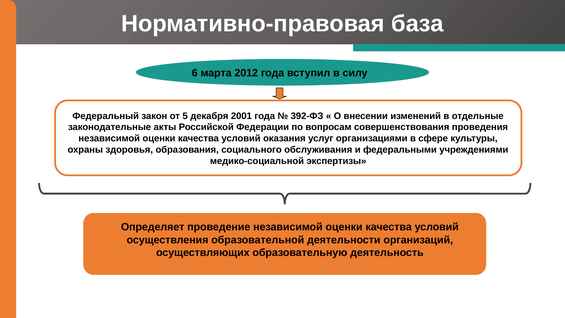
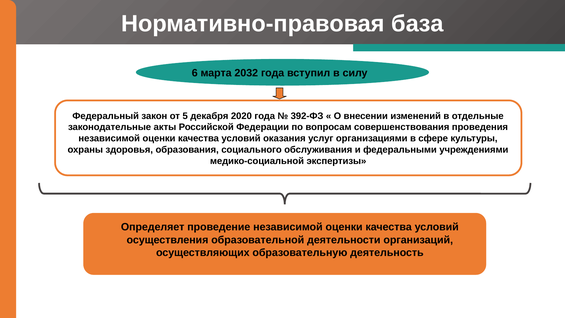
2012: 2012 -> 2032
2001: 2001 -> 2020
